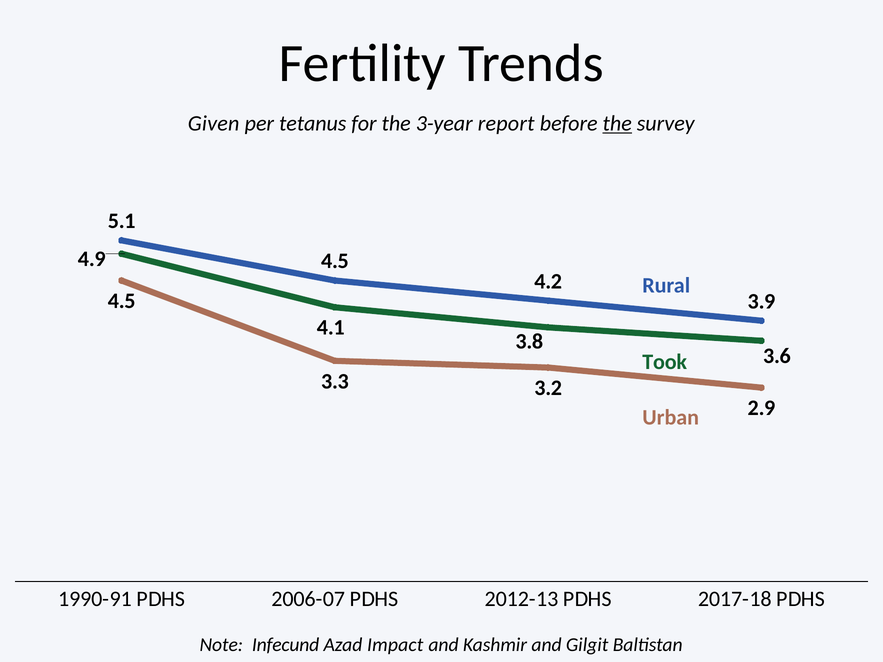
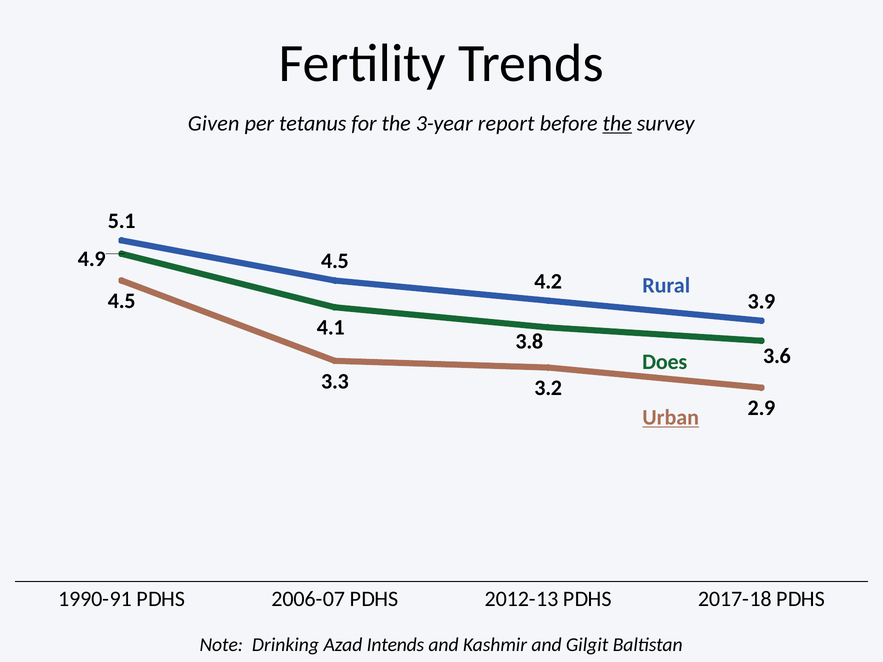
Took: Took -> Does
Urban underline: none -> present
Infecund: Infecund -> Drinking
Impact: Impact -> Intends
